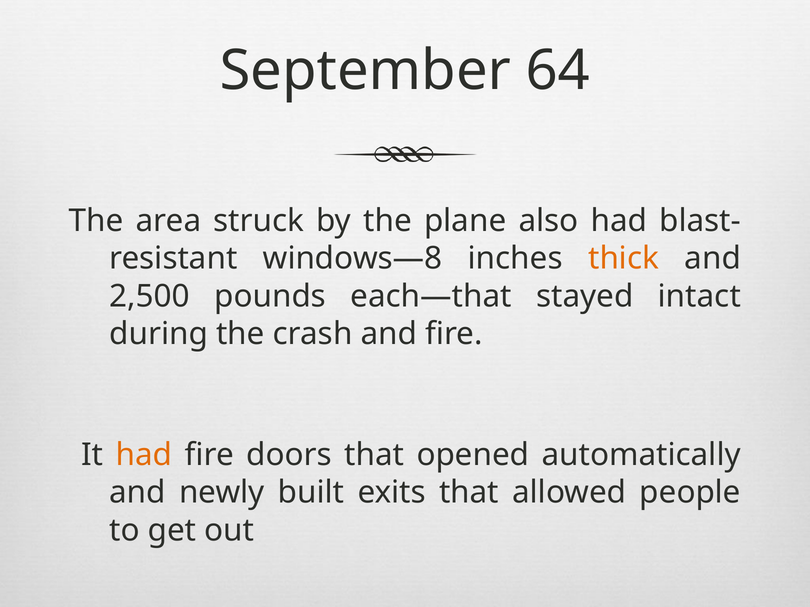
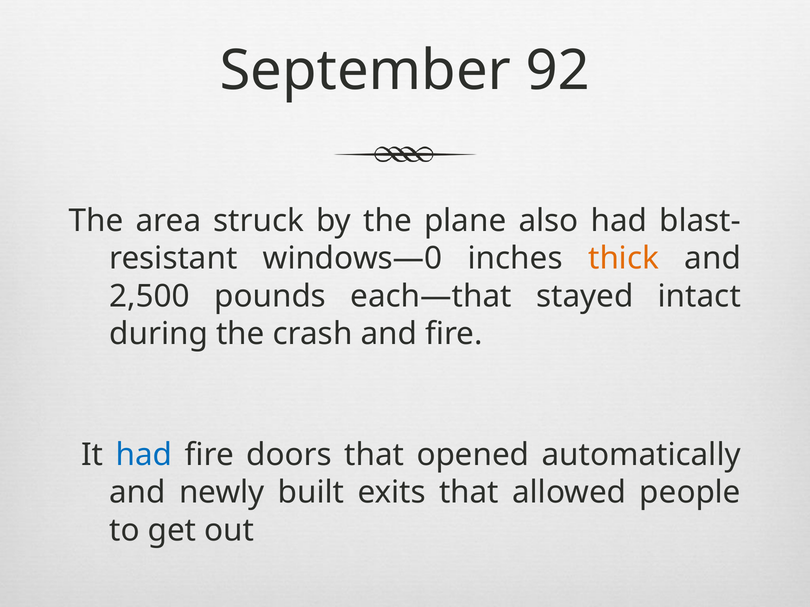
64: 64 -> 92
windows—8: windows—8 -> windows—0
had at (144, 455) colour: orange -> blue
